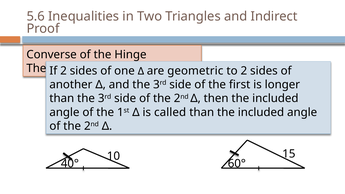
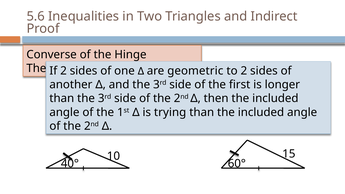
called: called -> trying
